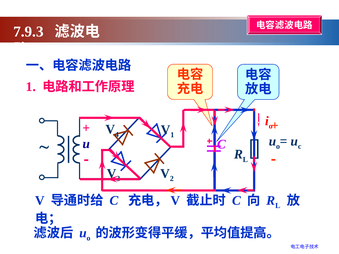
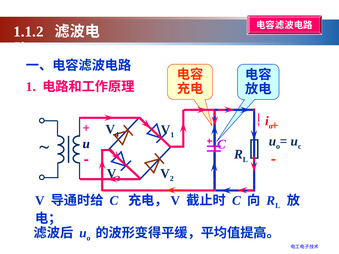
7.9.3: 7.9.3 -> 1.1.2
